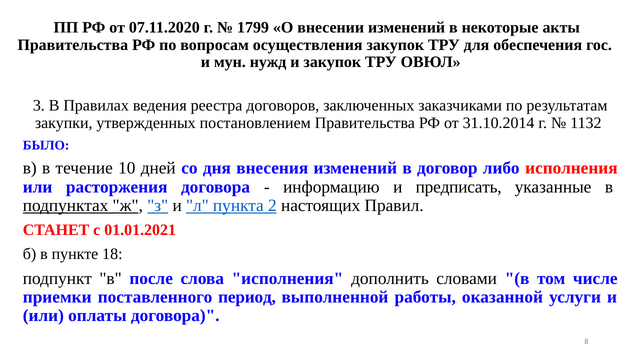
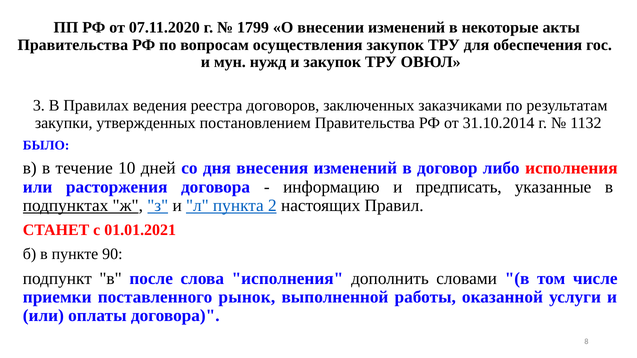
18: 18 -> 90
период: период -> рынок
